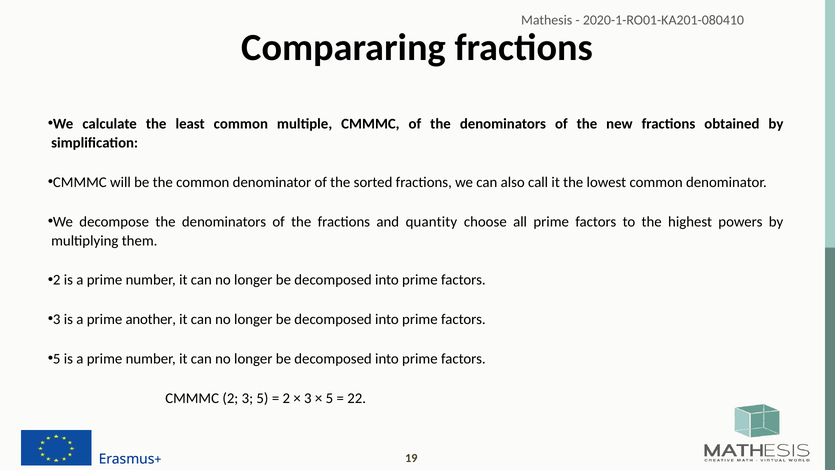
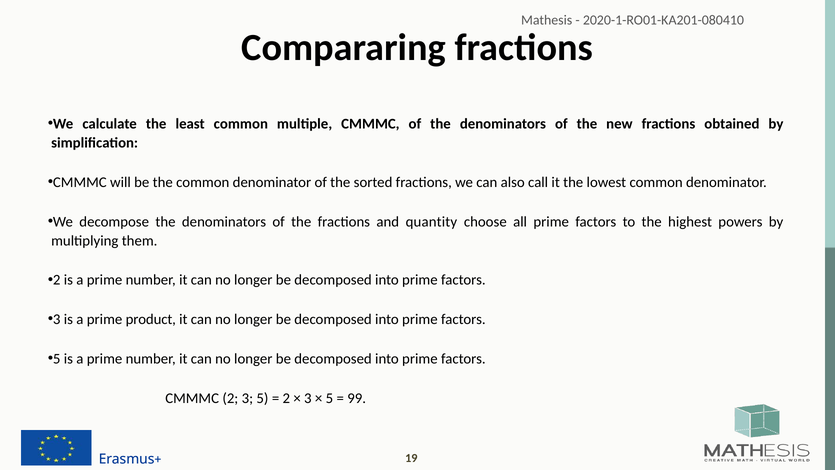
another: another -> product
22: 22 -> 99
